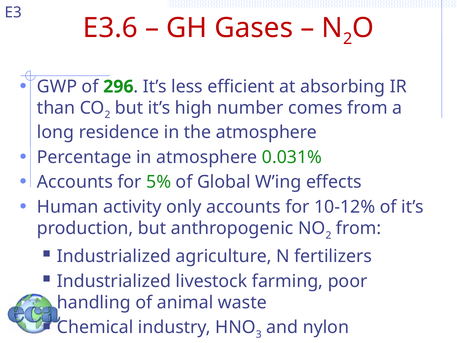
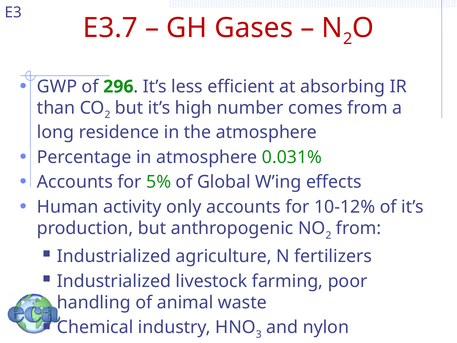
E3.6: E3.6 -> E3.7
